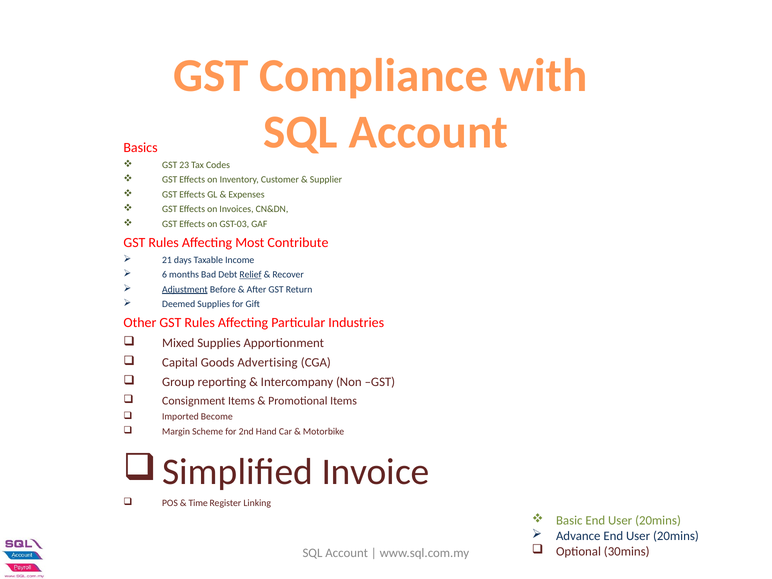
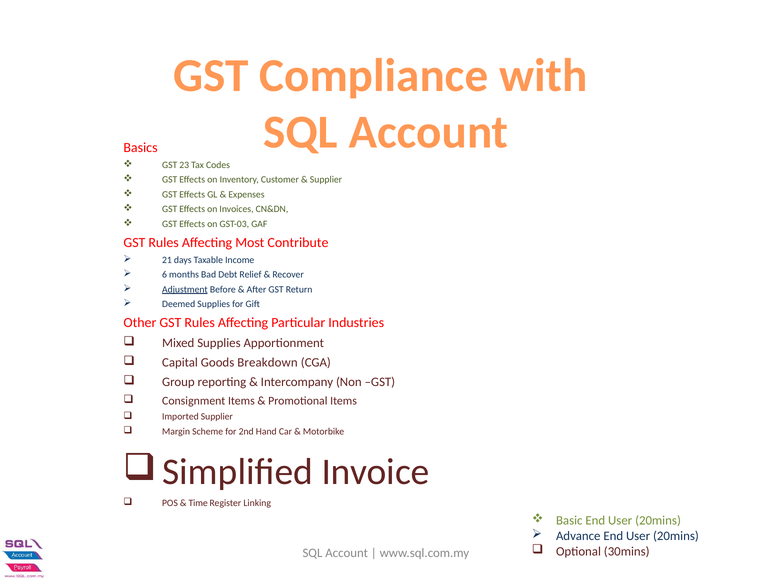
Relief underline: present -> none
Advertising: Advertising -> Breakdown
Imported Become: Become -> Supplier
